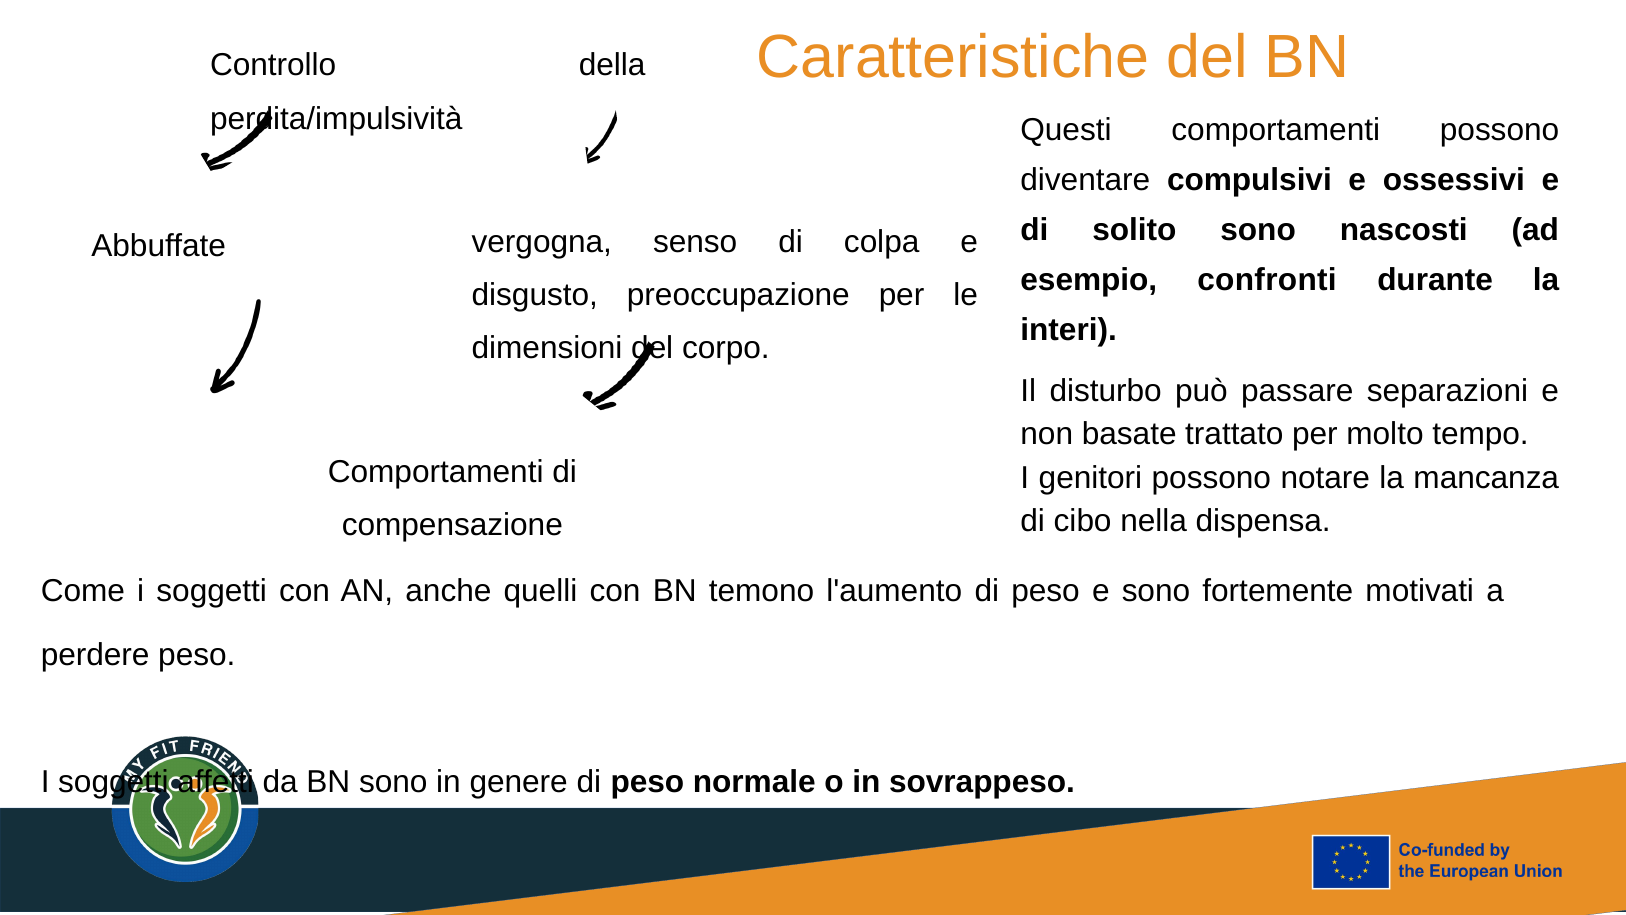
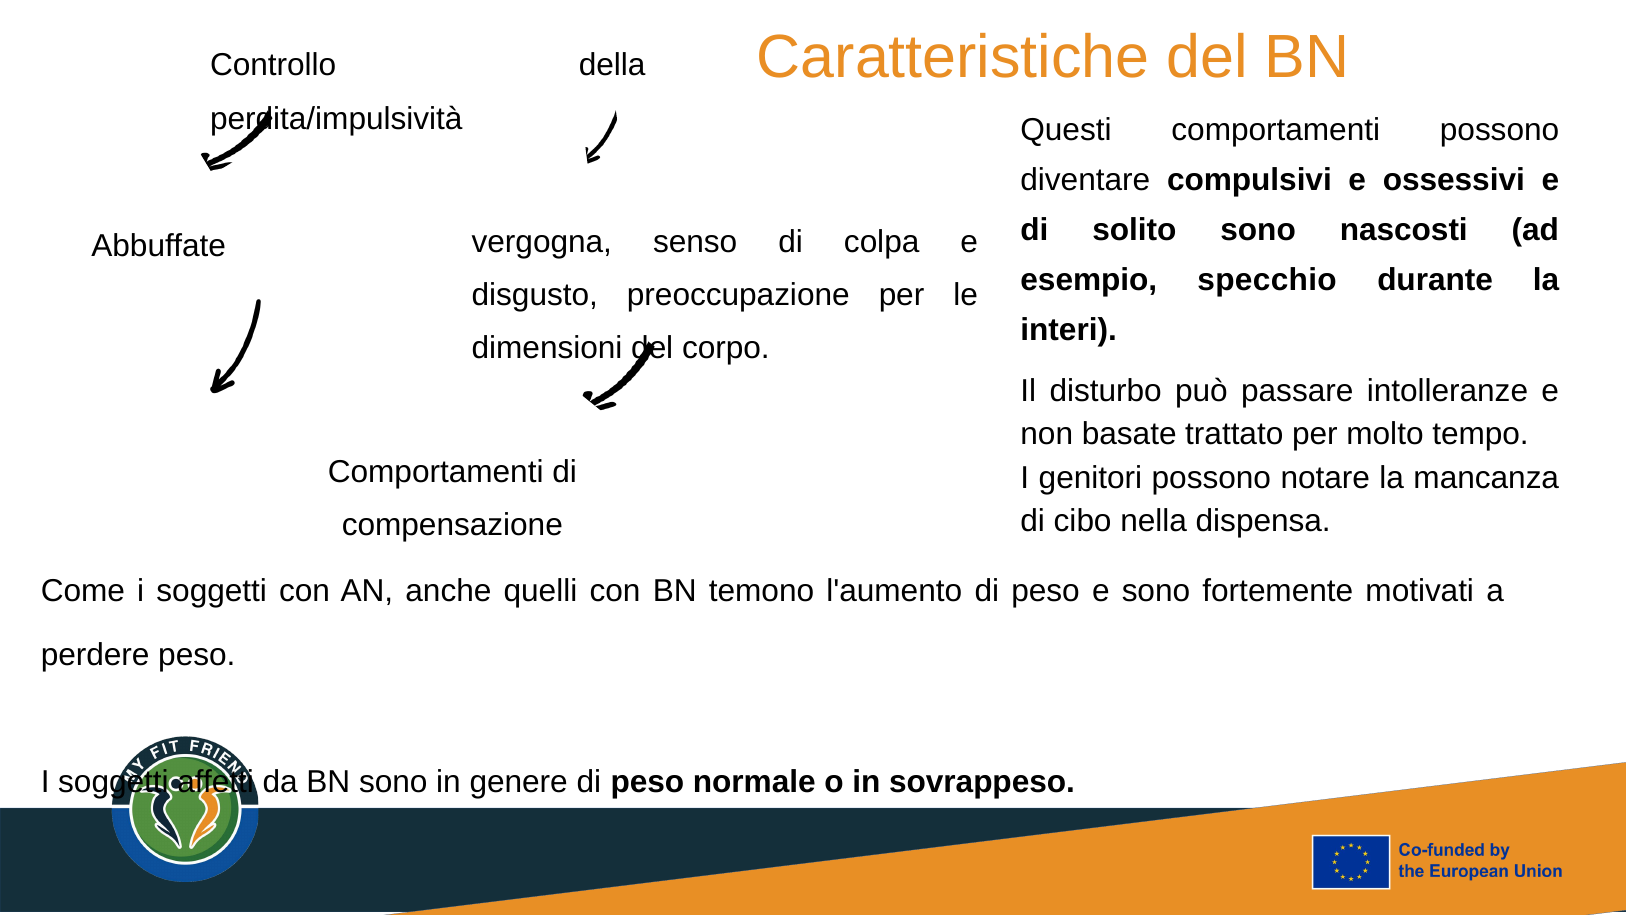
confronti: confronti -> specchio
separazioni: separazioni -> intolleranze
